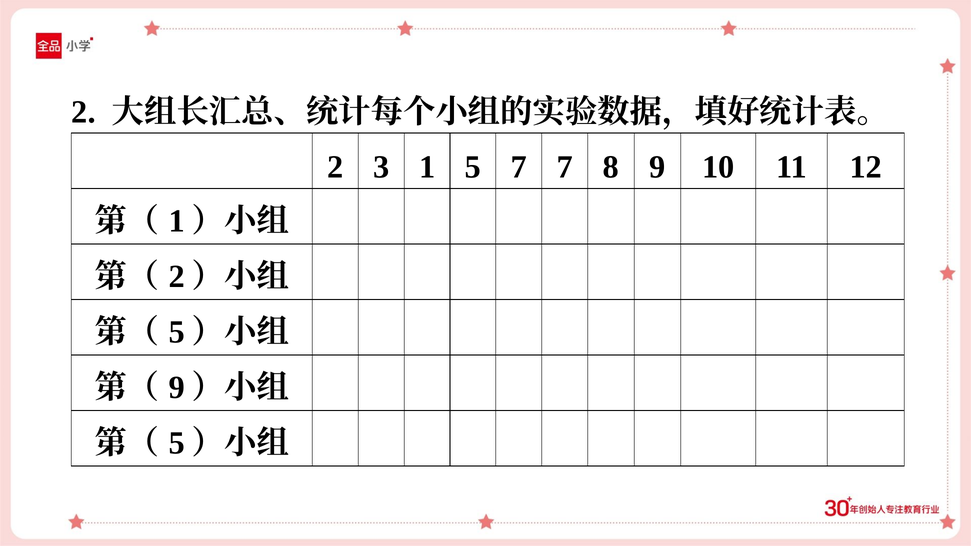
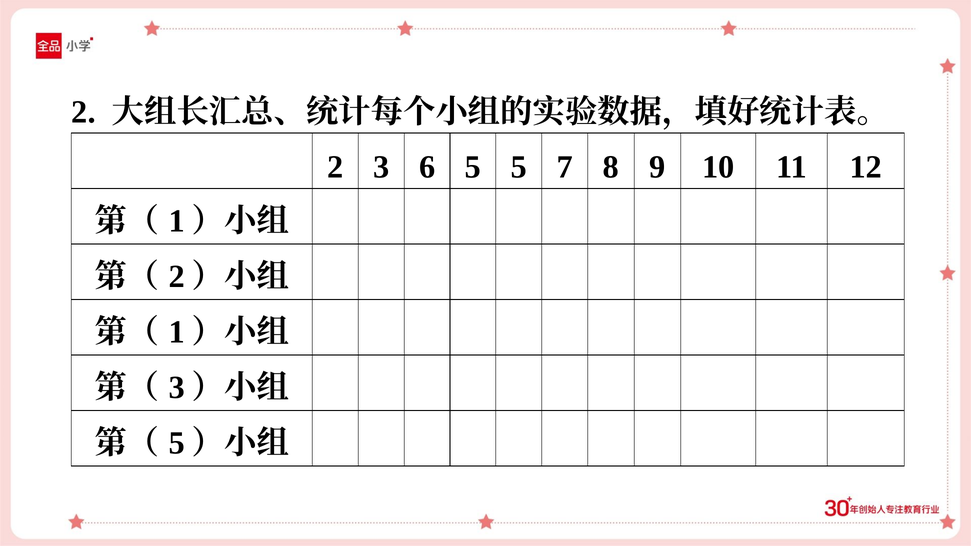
3 1: 1 -> 6
5 7: 7 -> 5
5 at (177, 332): 5 -> 1
9 at (177, 388): 9 -> 3
